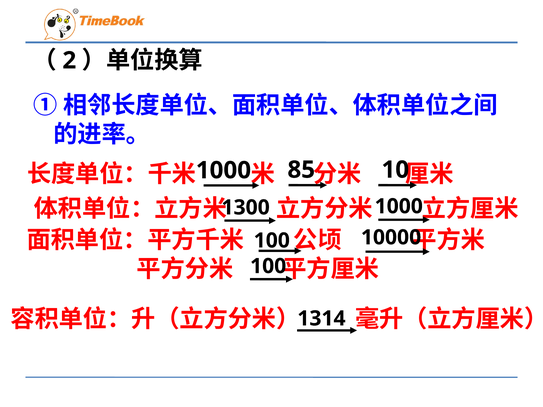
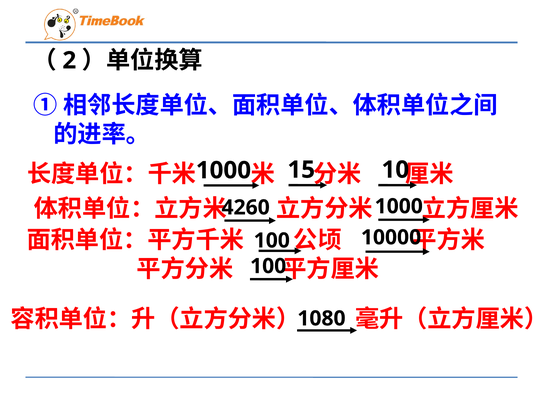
85: 85 -> 15
1300: 1300 -> 4260
1314: 1314 -> 1080
